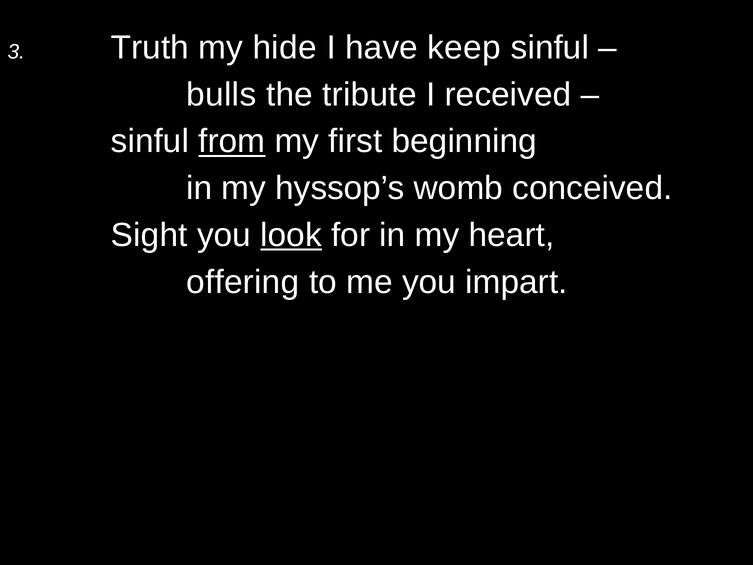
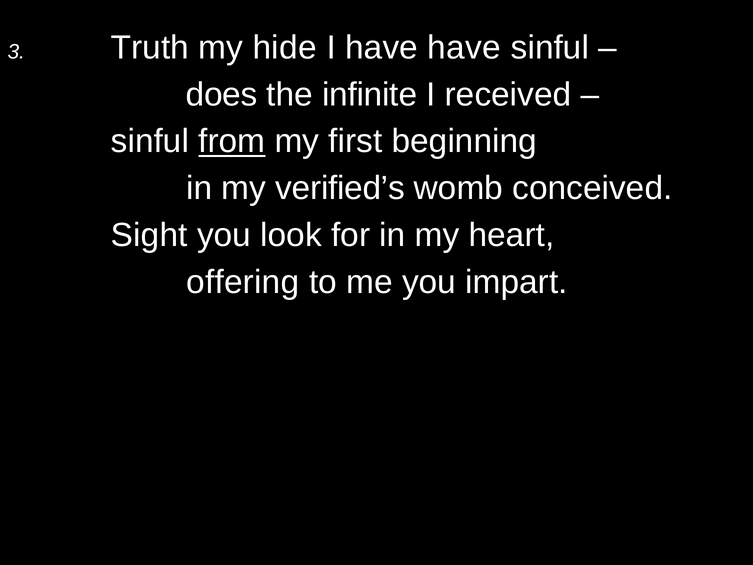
have keep: keep -> have
bulls: bulls -> does
tribute: tribute -> infinite
hyssop’s: hyssop’s -> verified’s
look underline: present -> none
